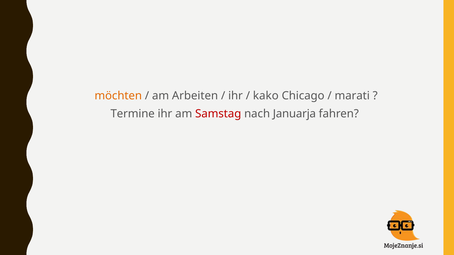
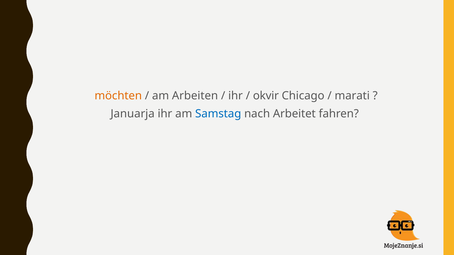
kako: kako -> okvir
Termine: Termine -> Januarja
Samstag colour: red -> blue
Januarja: Januarja -> Arbeitet
